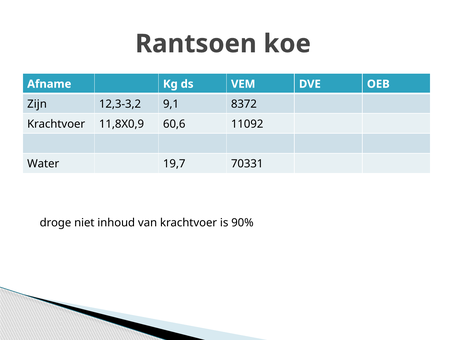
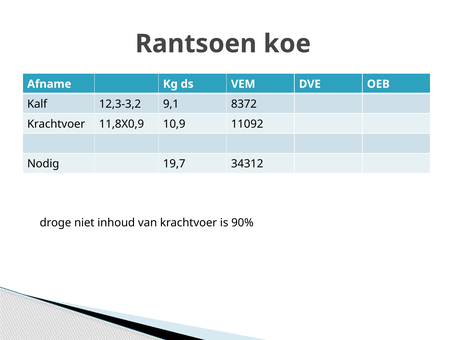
Zijn: Zijn -> Kalf
60,6: 60,6 -> 10,9
Water: Water -> Nodig
70331: 70331 -> 34312
